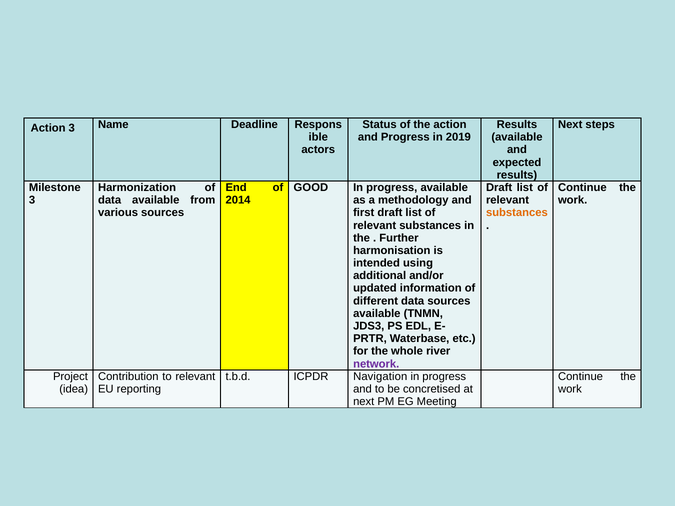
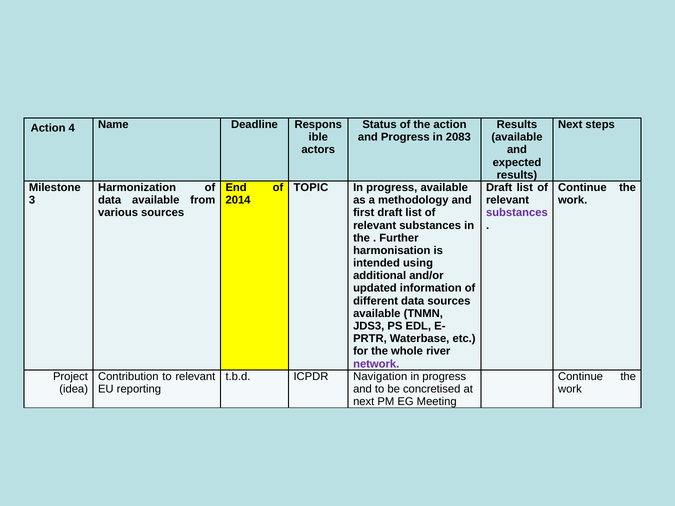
Action 3: 3 -> 4
2019: 2019 -> 2083
GOOD: GOOD -> TOPIC
substances at (517, 213) colour: orange -> purple
